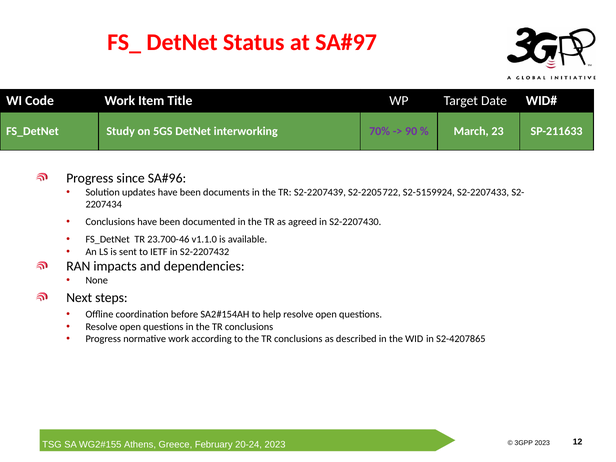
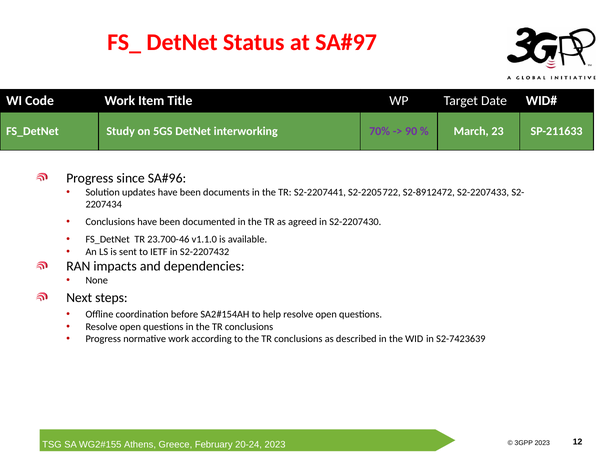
S2-2207439: S2-2207439 -> S2-2207441
S2-5159924: S2-5159924 -> S2-8912472
S2-4207865: S2-4207865 -> S2-7423639
